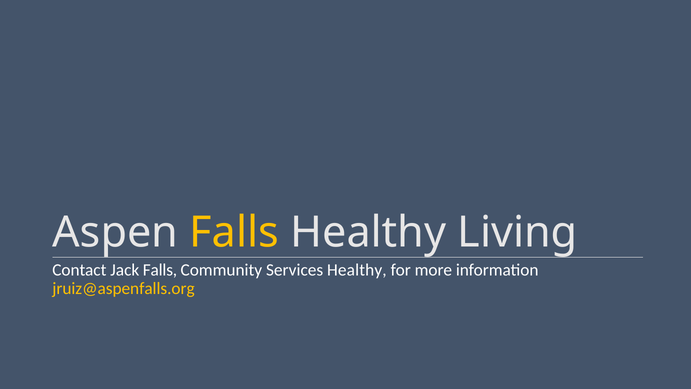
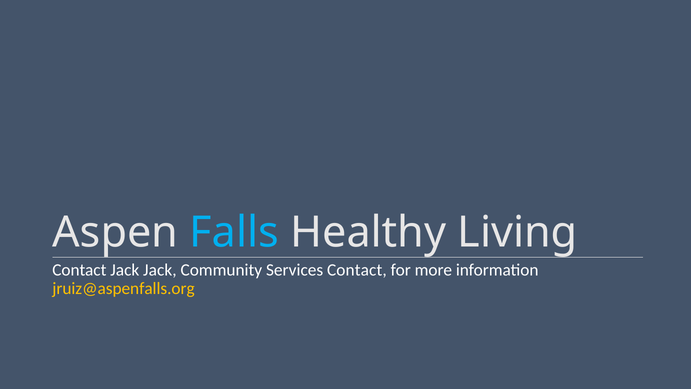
Falls at (234, 232) colour: yellow -> light blue
Jack Falls: Falls -> Jack
Services Healthy: Healthy -> Contact
